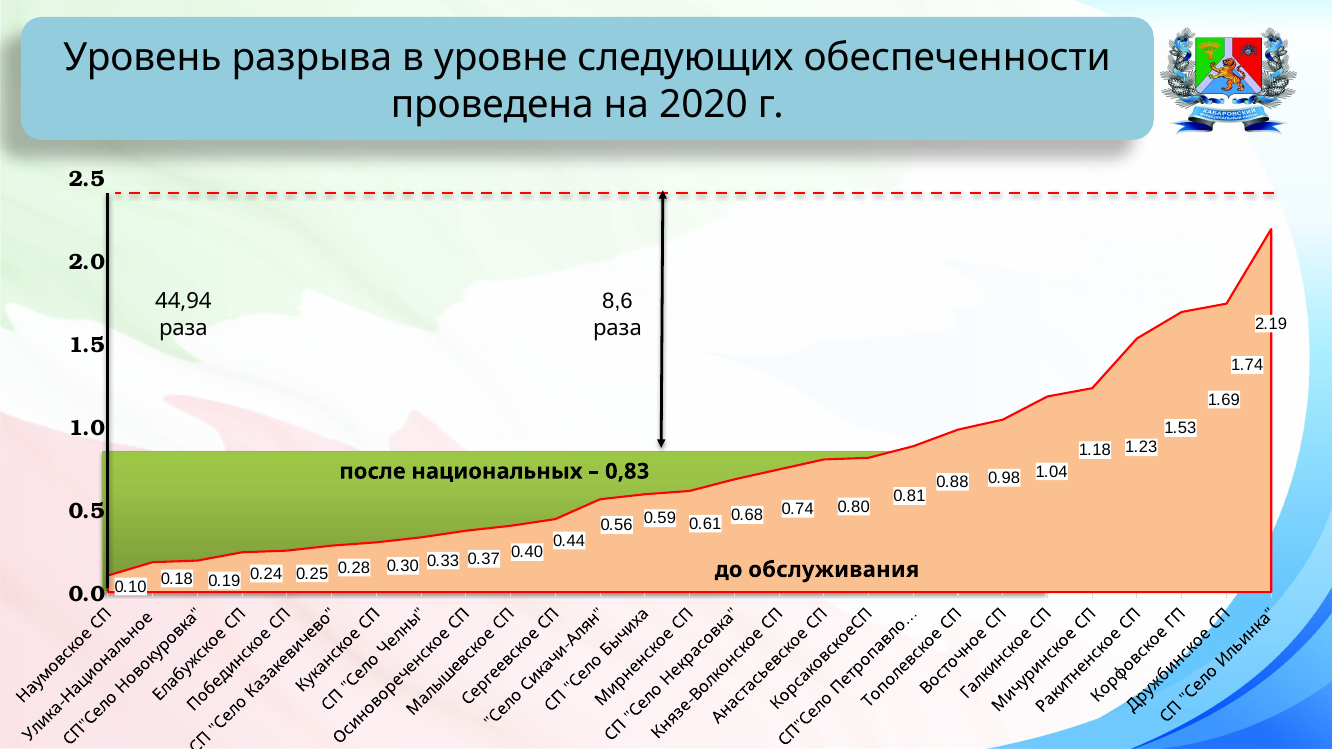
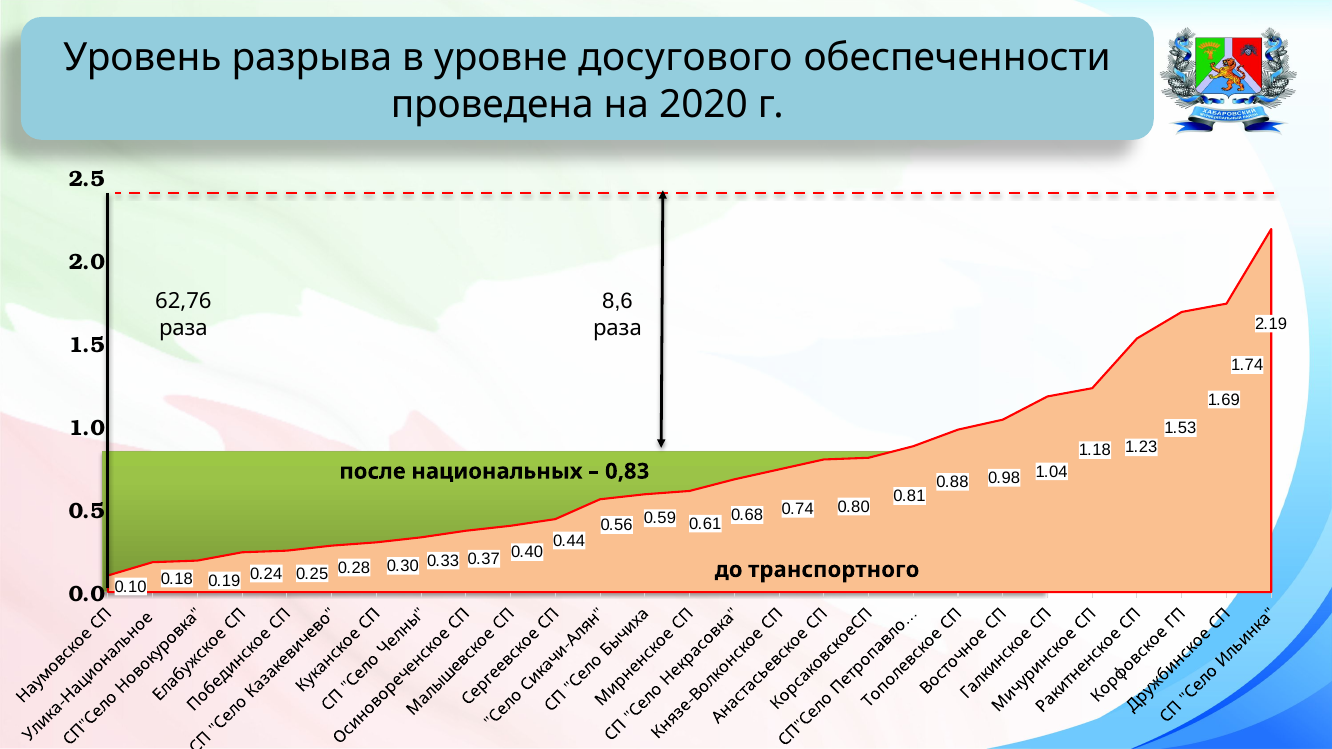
следующих: следующих -> досугового
44,94: 44,94 -> 62,76
обслуживания: обслуживания -> транспортного
